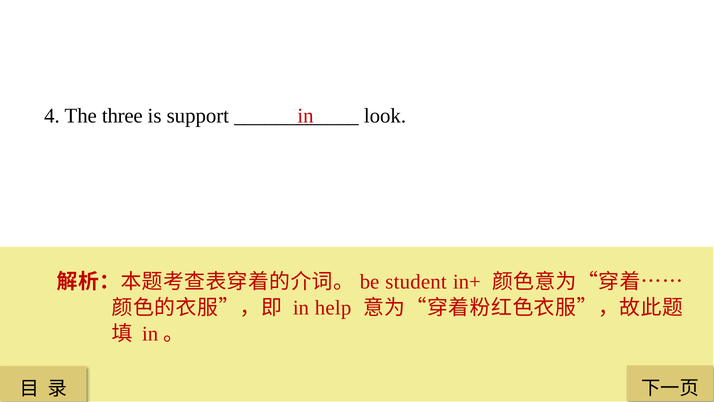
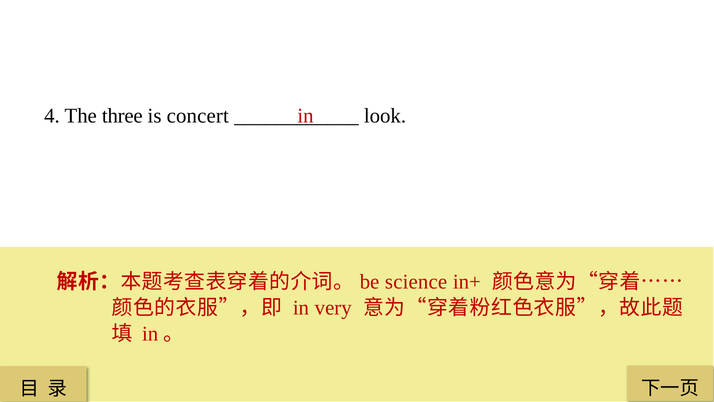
support: support -> concert
student: student -> science
help: help -> very
